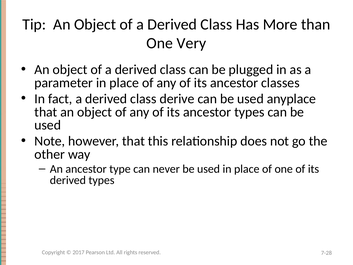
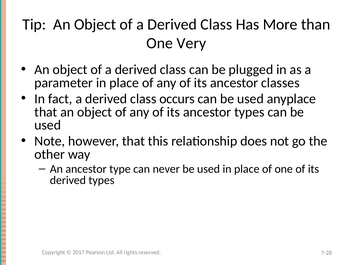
derive: derive -> occurs
